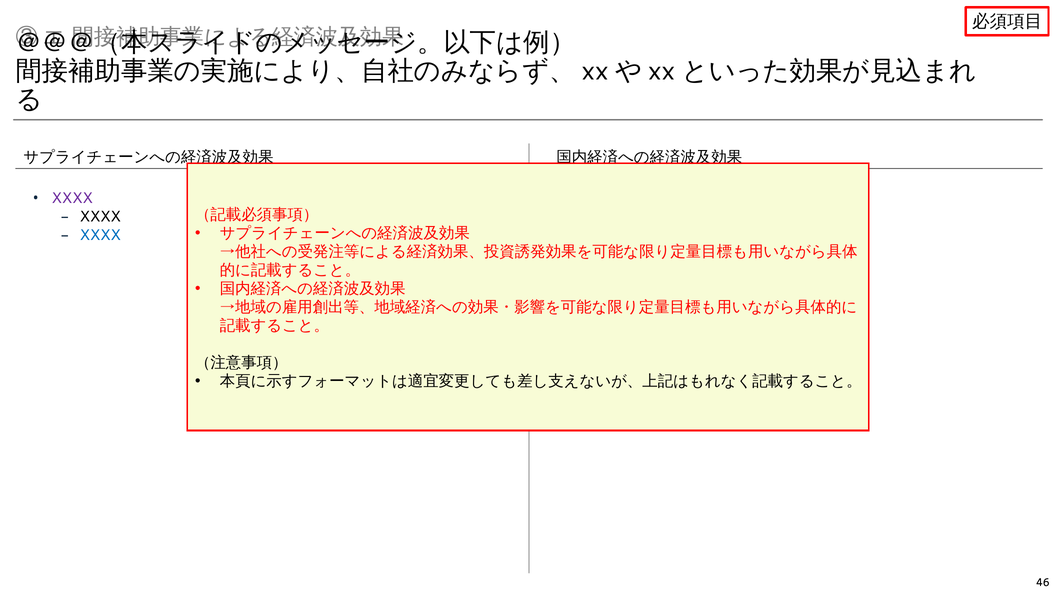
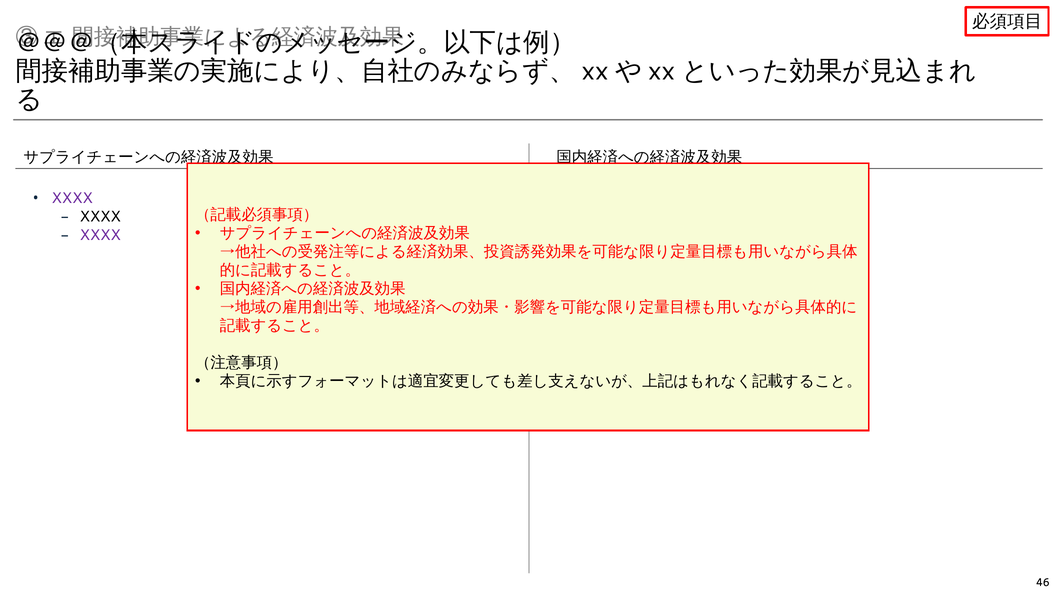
XXXX at (100, 235) colour: blue -> purple
